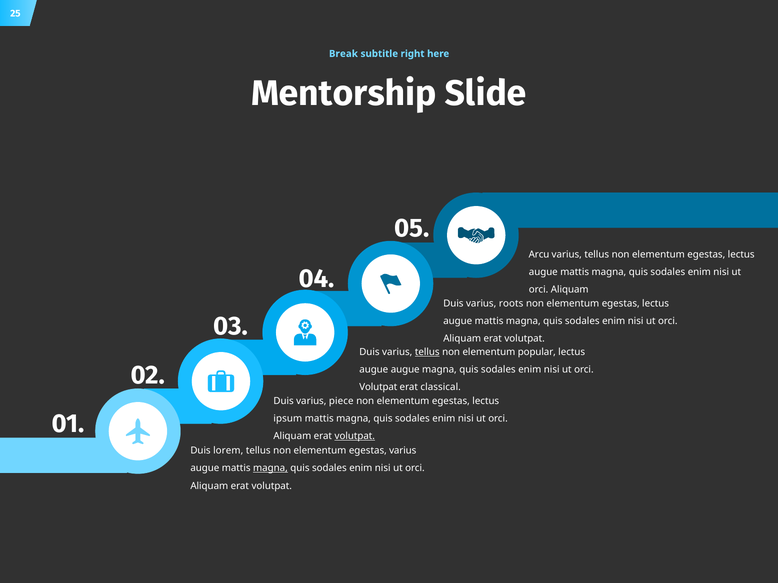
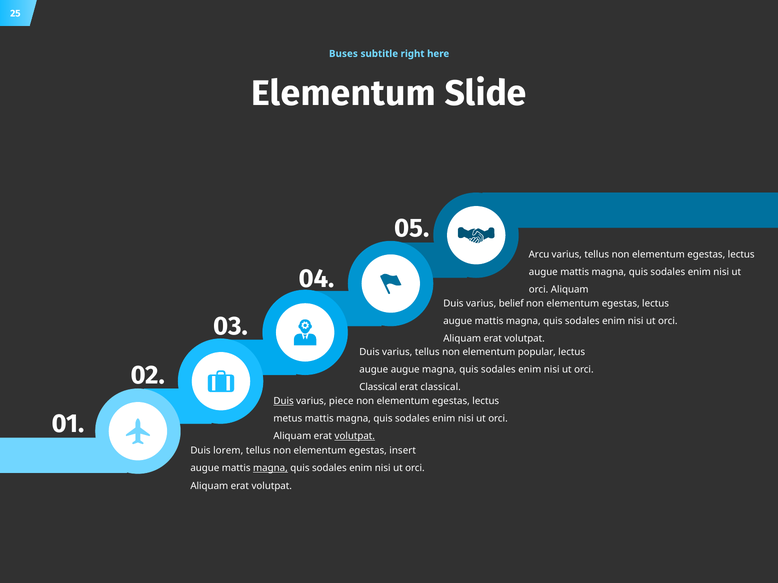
Break: Break -> Buses
Mentorship at (344, 94): Mentorship -> Elementum
roots: roots -> belief
tellus at (427, 352) underline: present -> none
Volutpat at (378, 387): Volutpat -> Classical
Duis at (284, 401) underline: none -> present
ipsum: ipsum -> metus
egestas varius: varius -> insert
